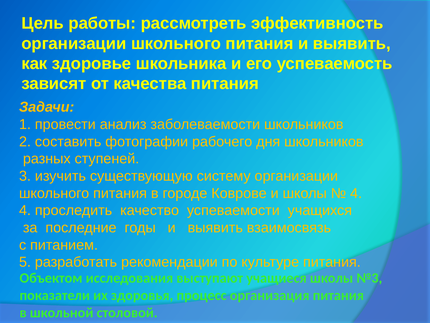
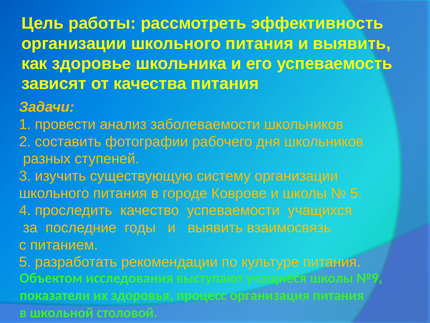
4 at (356, 193): 4 -> 5
№3: №3 -> №9
